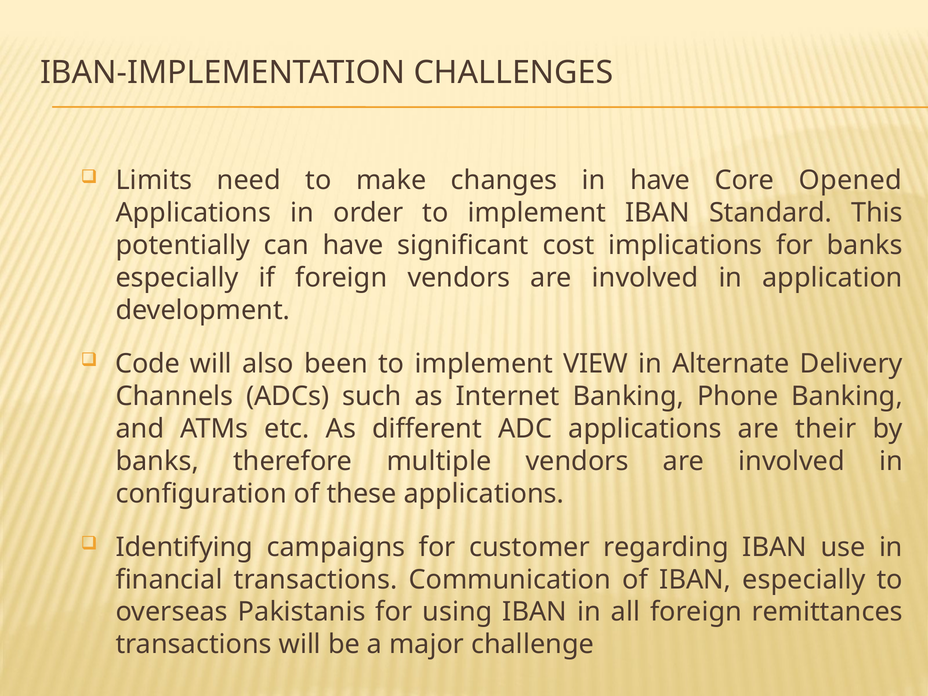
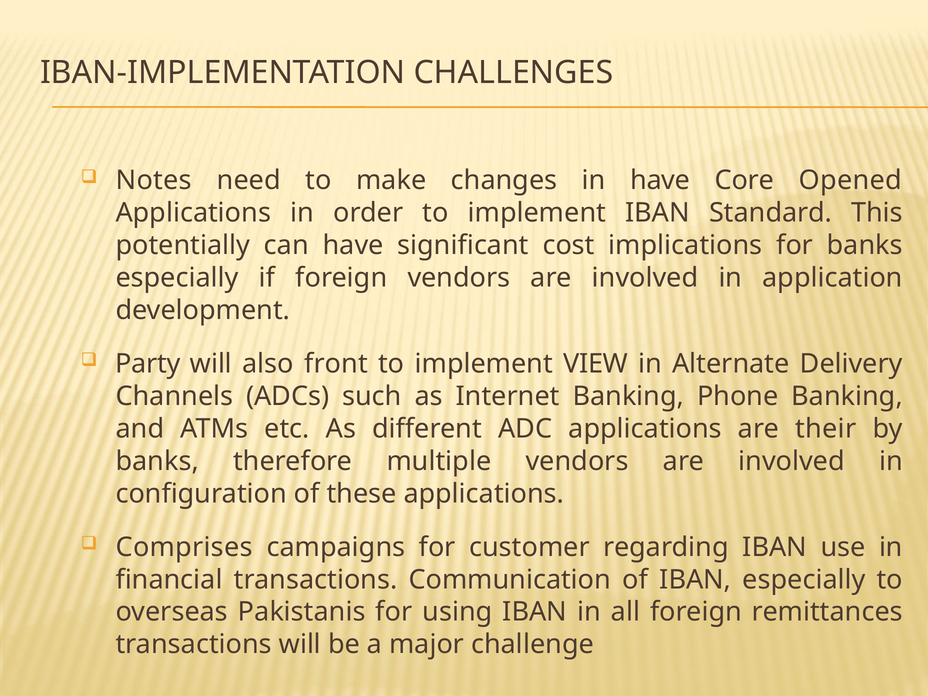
Limits: Limits -> Notes
Code: Code -> Party
been: been -> front
Identifying: Identifying -> Comprises
